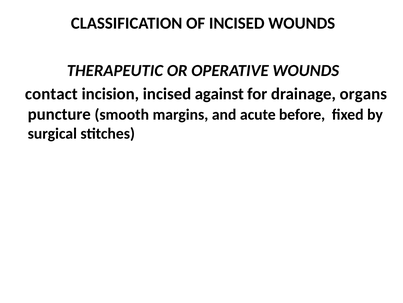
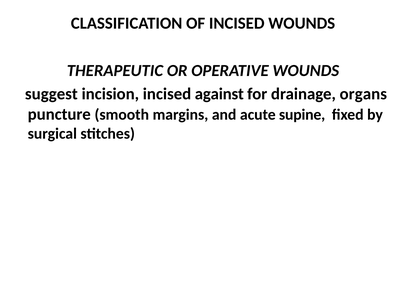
contact: contact -> suggest
before: before -> supine
